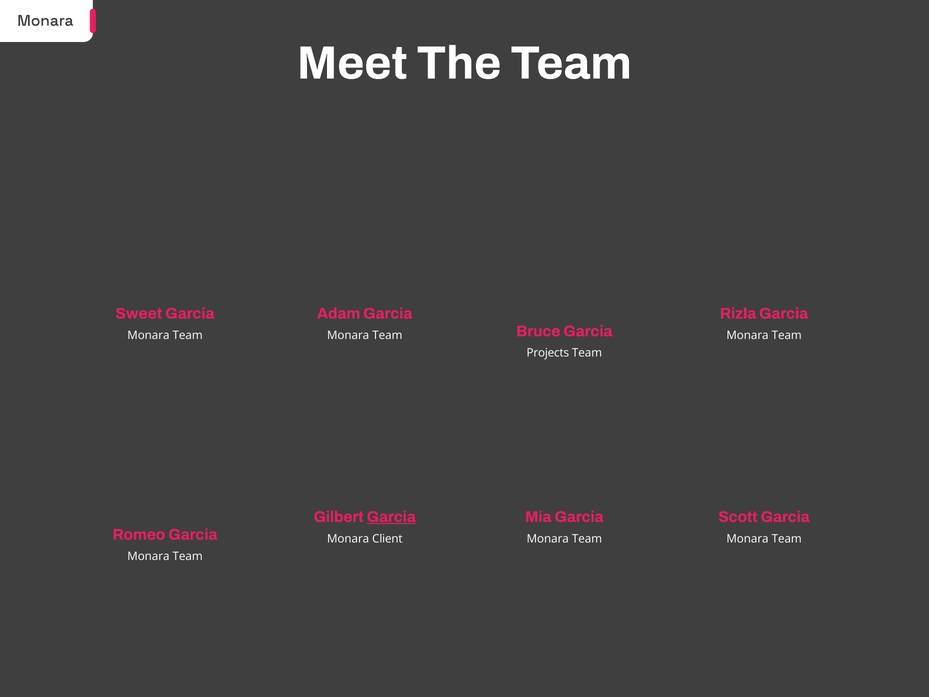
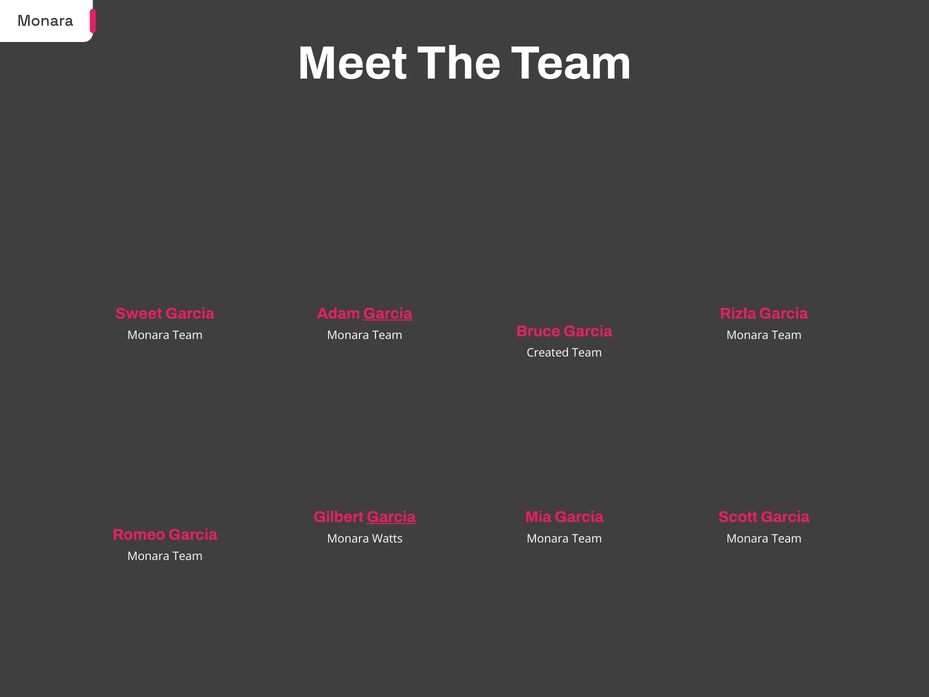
Garcia at (388, 313) underline: none -> present
Projects: Projects -> Created
Client: Client -> Watts
